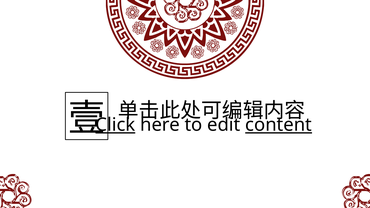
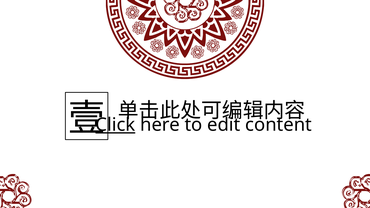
content underline: present -> none
